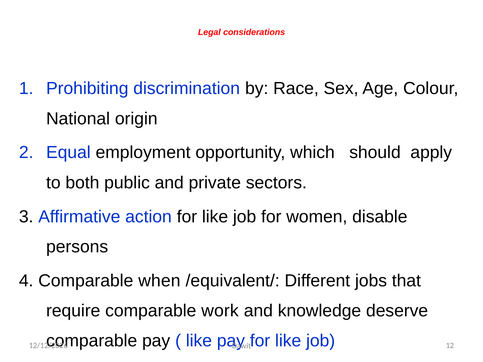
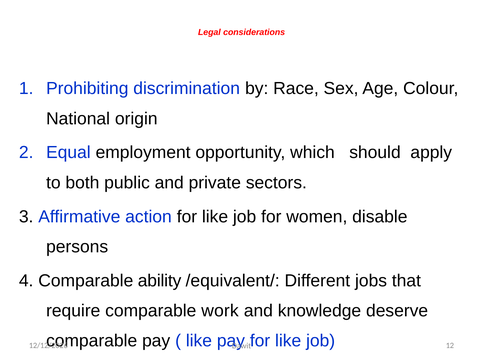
when: when -> ability
